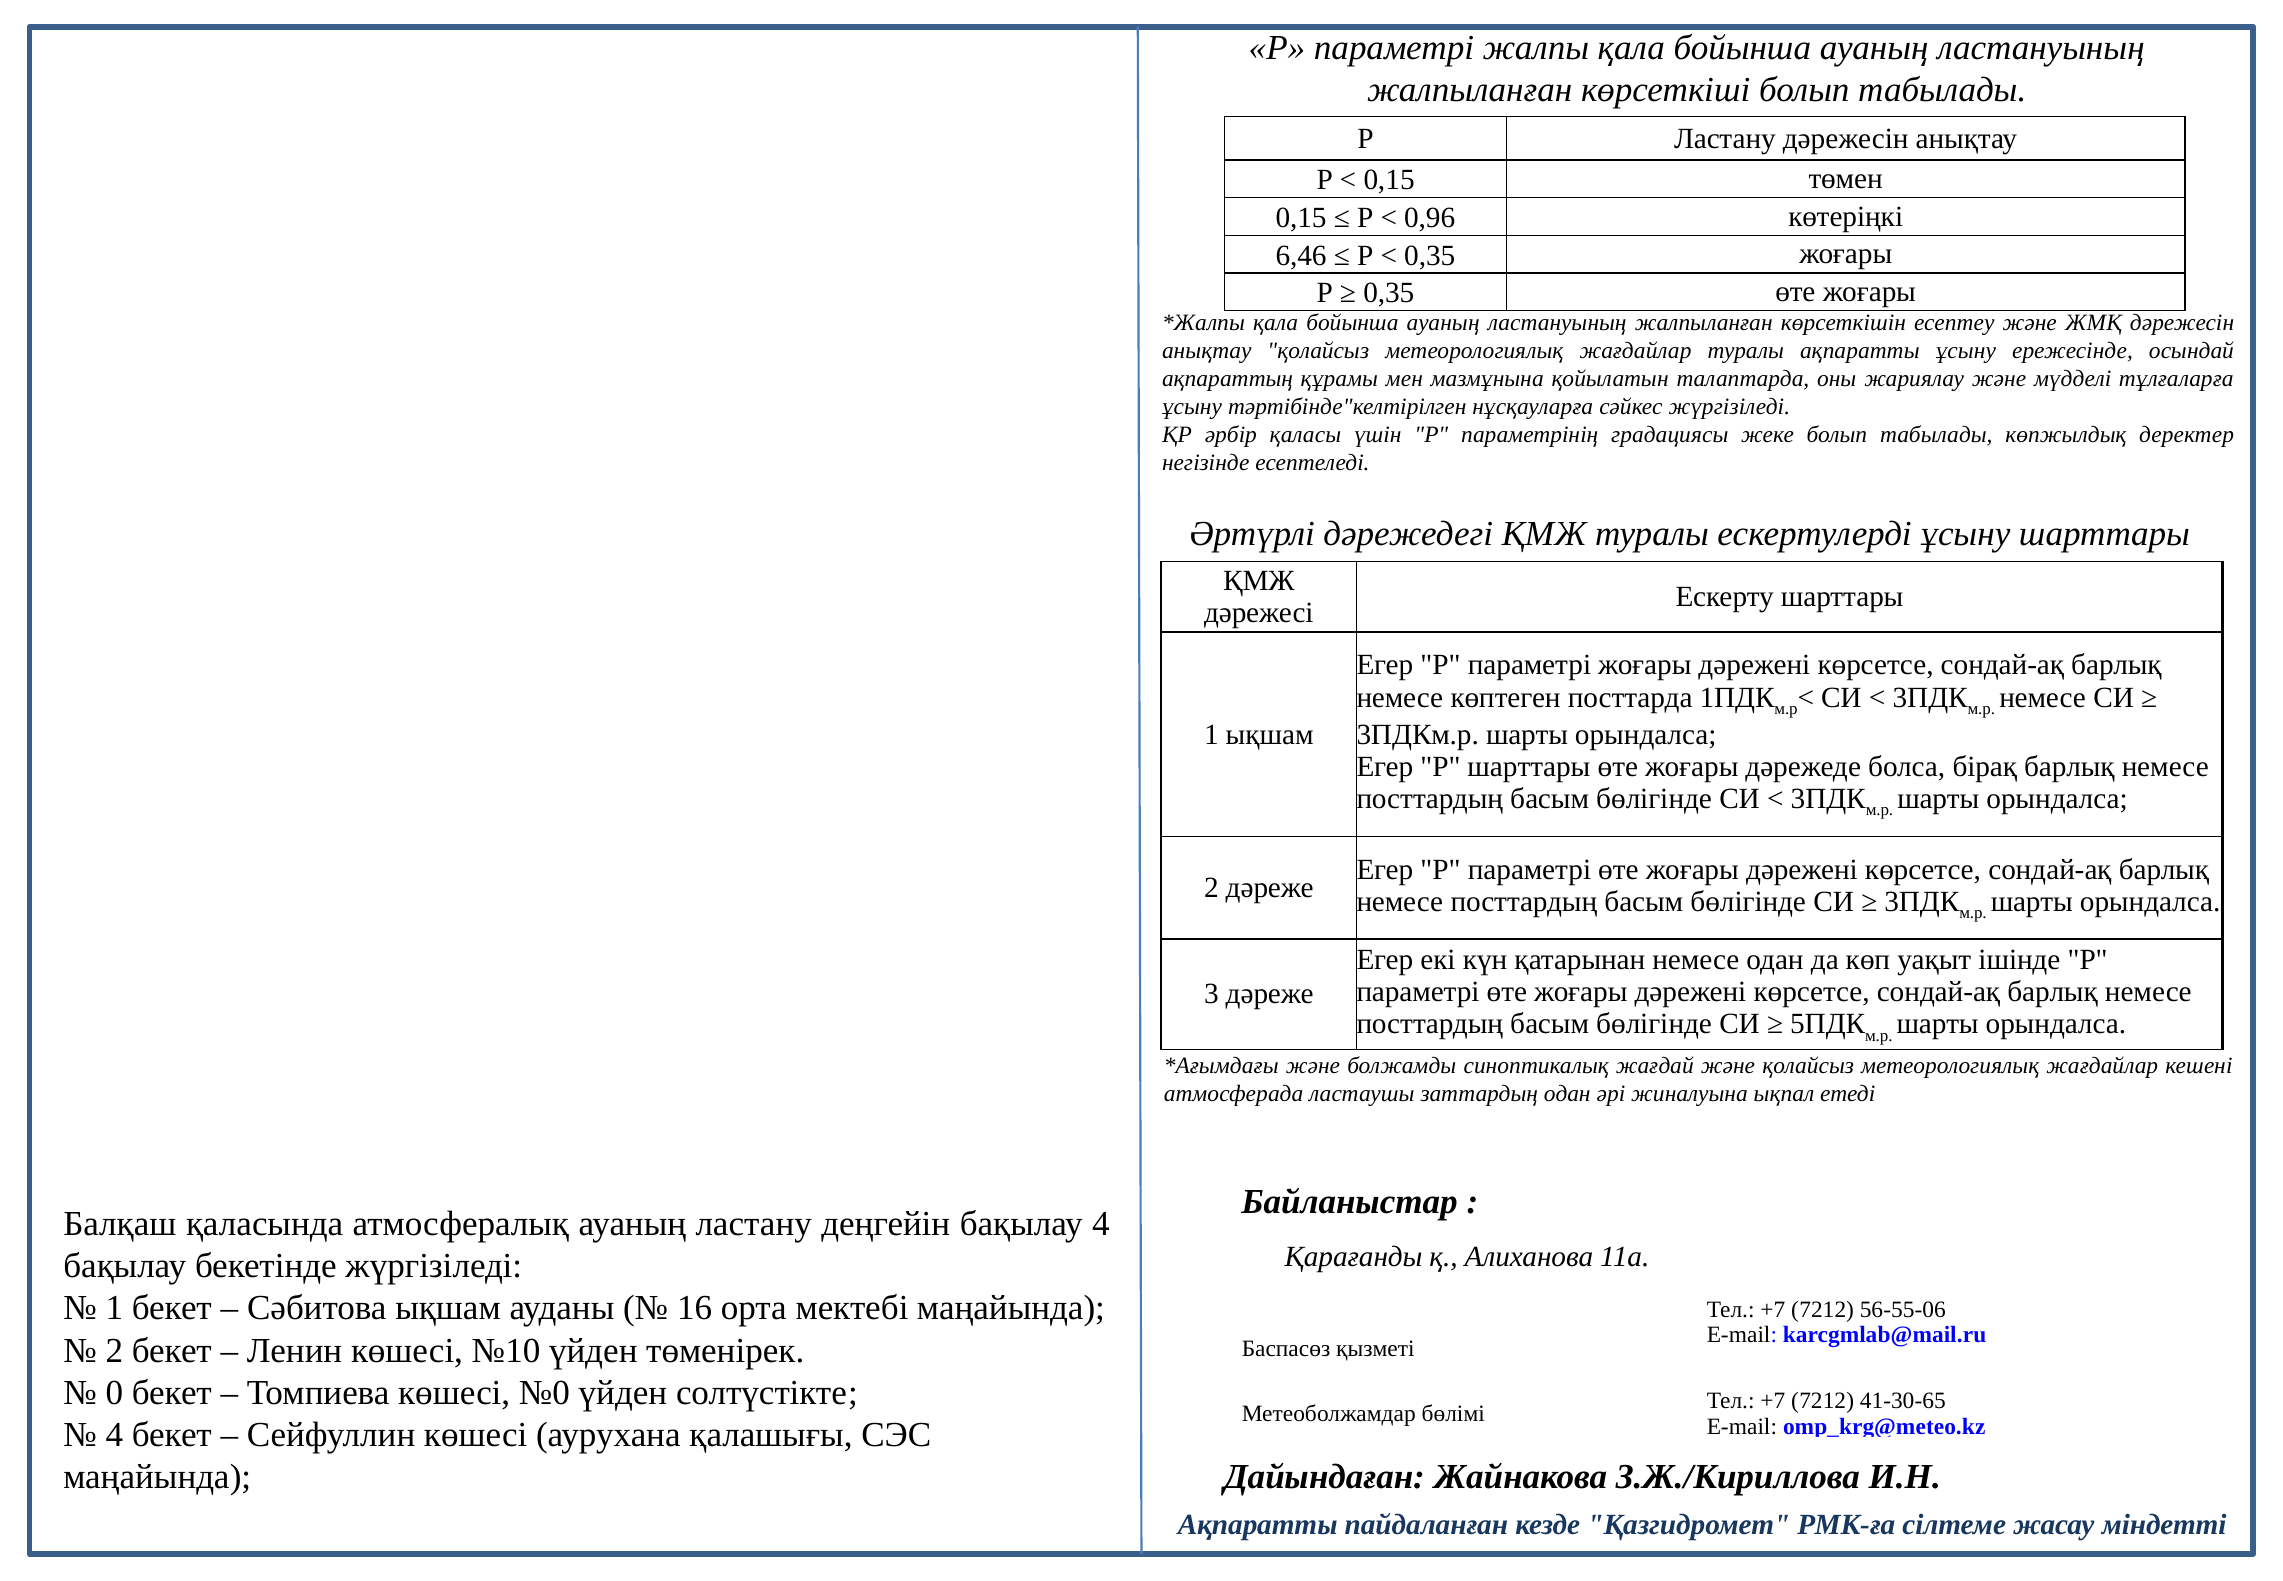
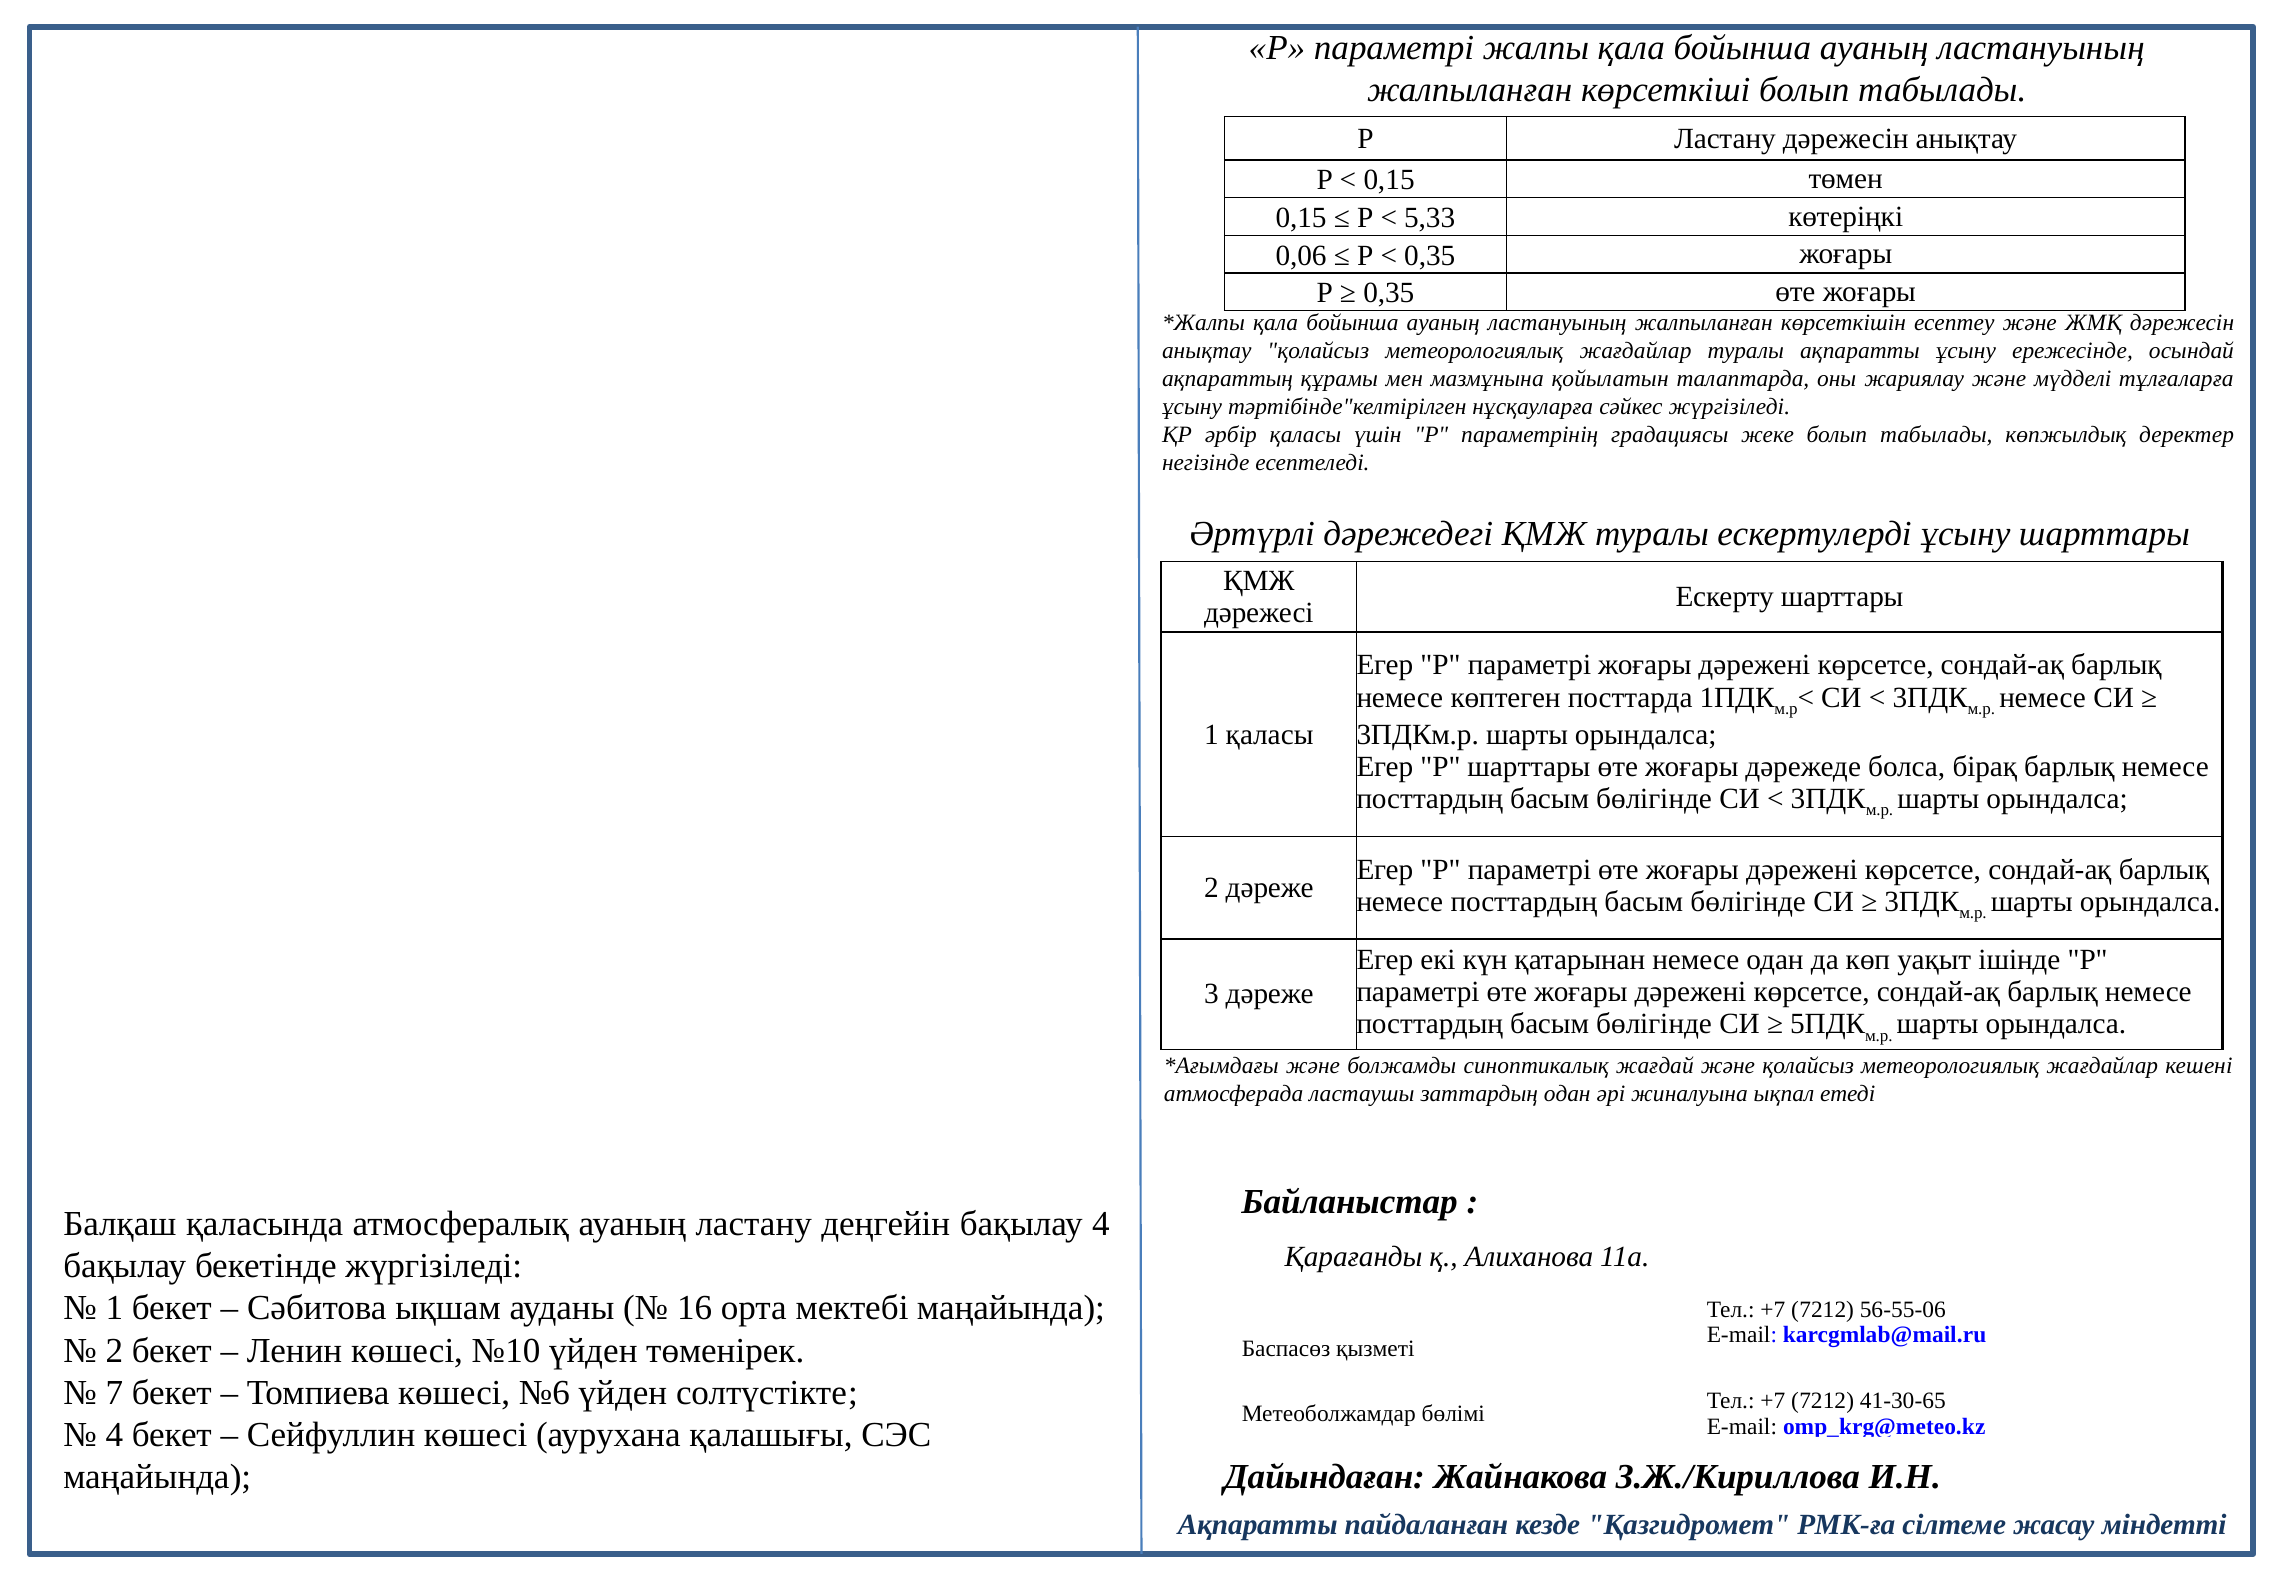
0,96: 0,96 -> 5,33
6,46: 6,46 -> 0,06
1 ықшам: ықшам -> қаласы
0: 0 -> 7
№0: №0 -> №6
